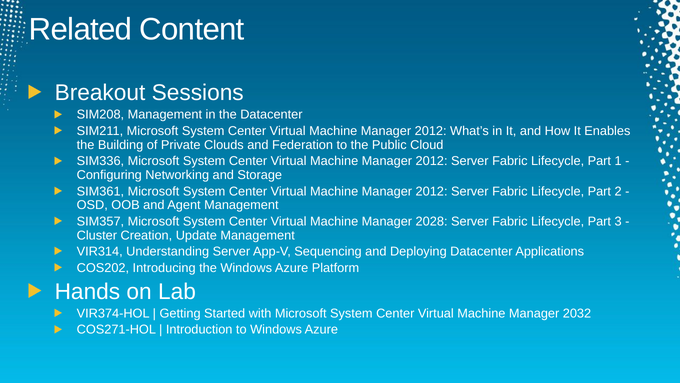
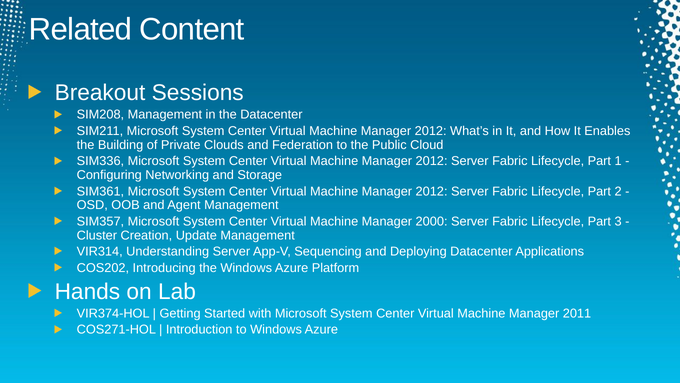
2028: 2028 -> 2000
2032: 2032 -> 2011
